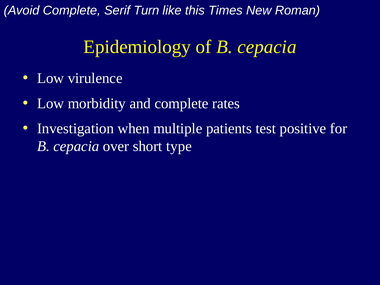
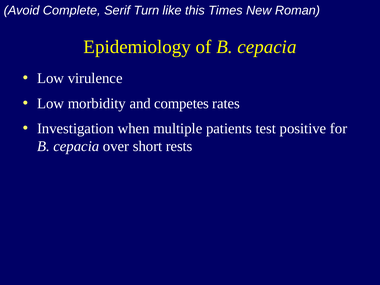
and complete: complete -> competes
type: type -> rests
